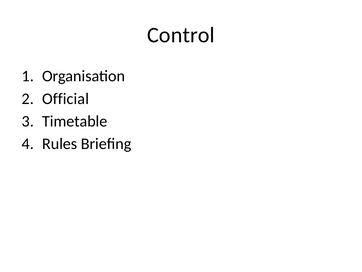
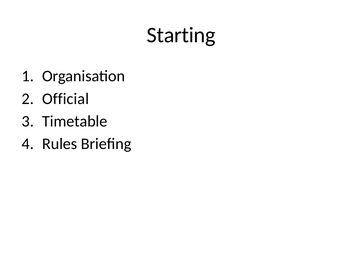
Control: Control -> Starting
